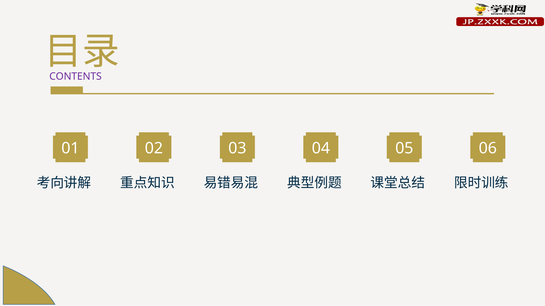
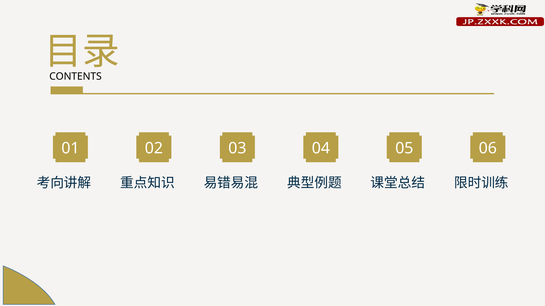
CONTENTS colour: purple -> black
